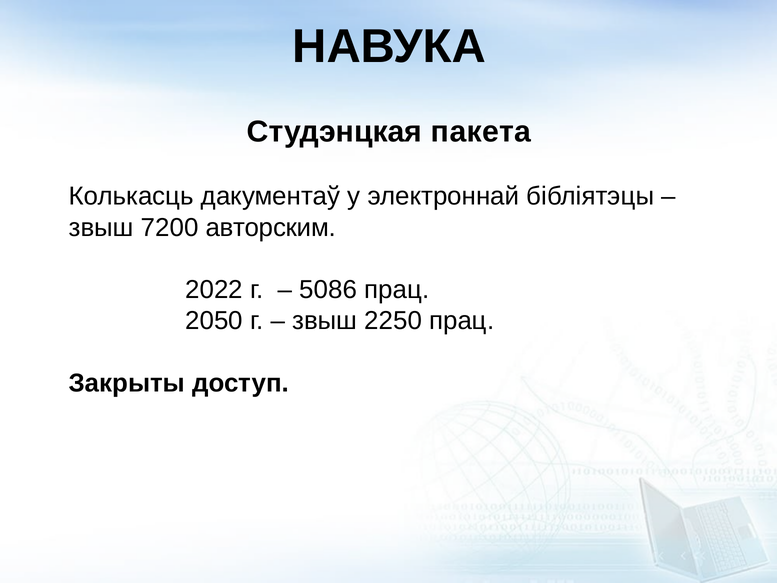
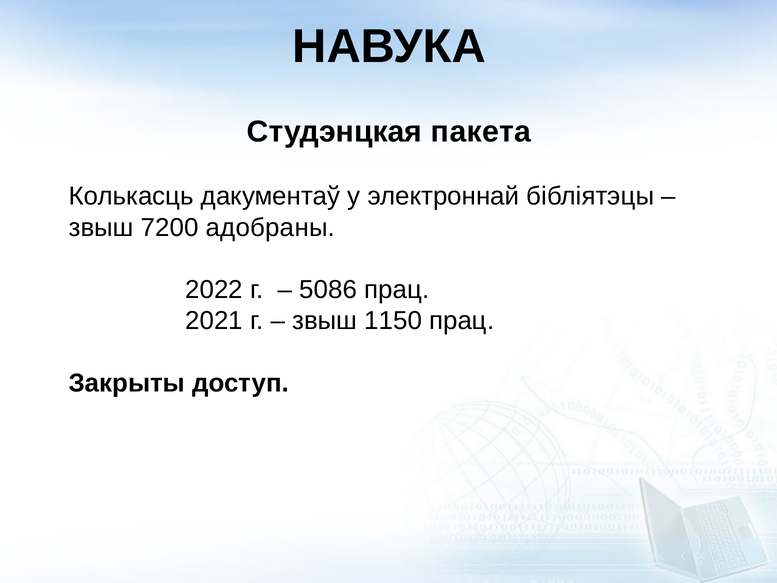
авторским: авторским -> адобраны
2050: 2050 -> 2021
2250: 2250 -> 1150
